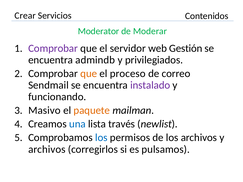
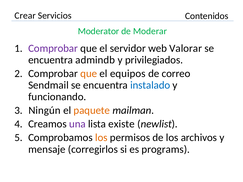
Gestión: Gestión -> Valorar
proceso: proceso -> equipos
instalado colour: purple -> blue
Masivo: Masivo -> Ningún
una colour: blue -> purple
través: través -> existe
los at (101, 138) colour: blue -> orange
archivos at (47, 149): archivos -> mensaje
pulsamos: pulsamos -> programs
